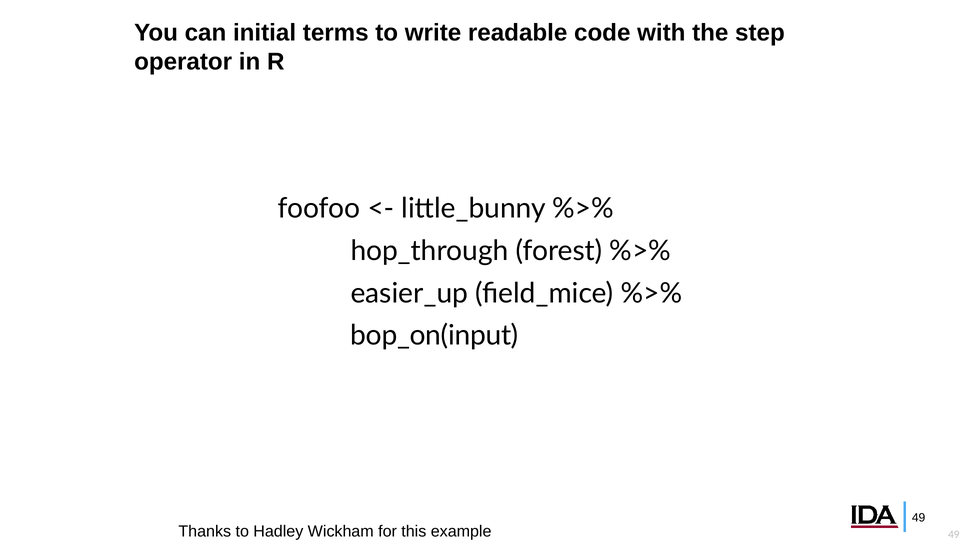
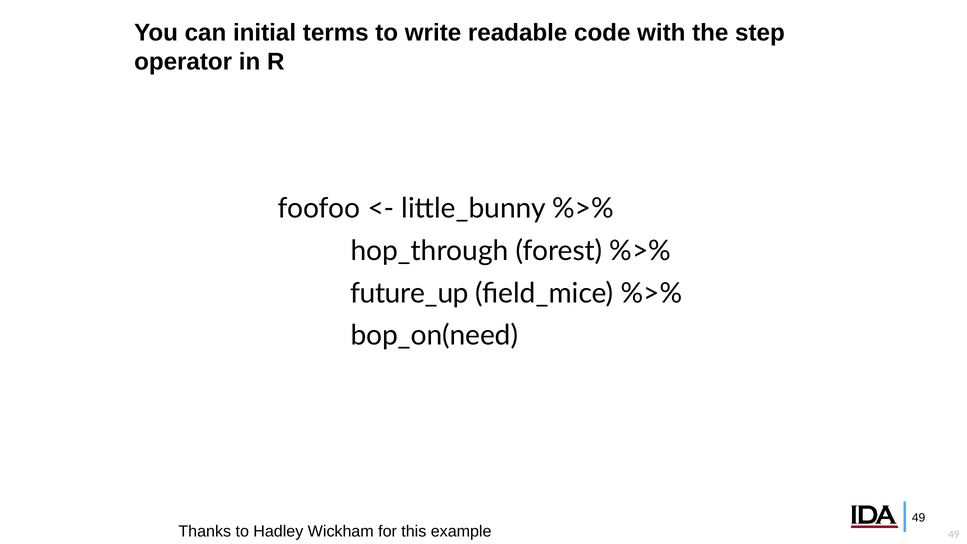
easier_up: easier_up -> future_up
bop_on(input: bop_on(input -> bop_on(need
